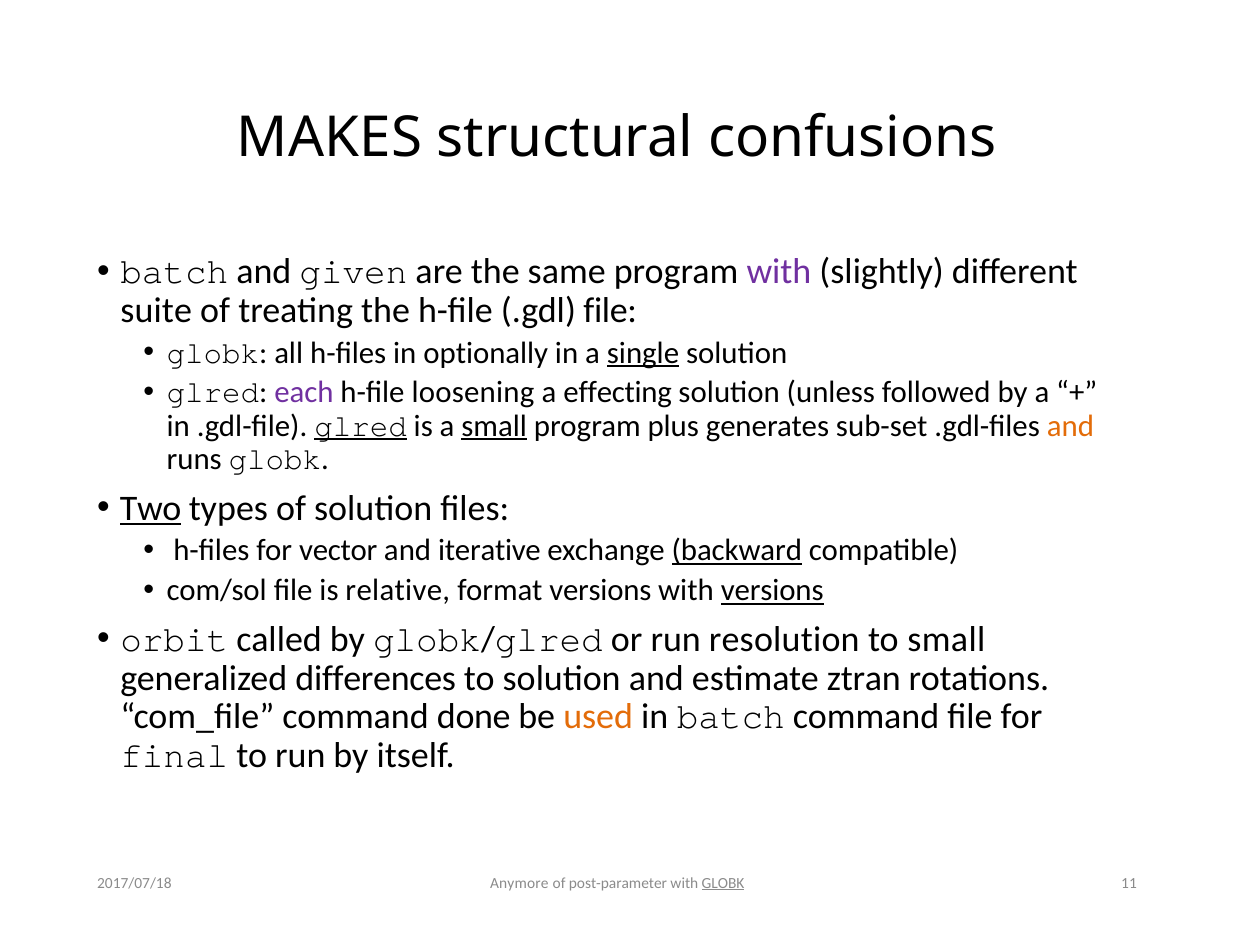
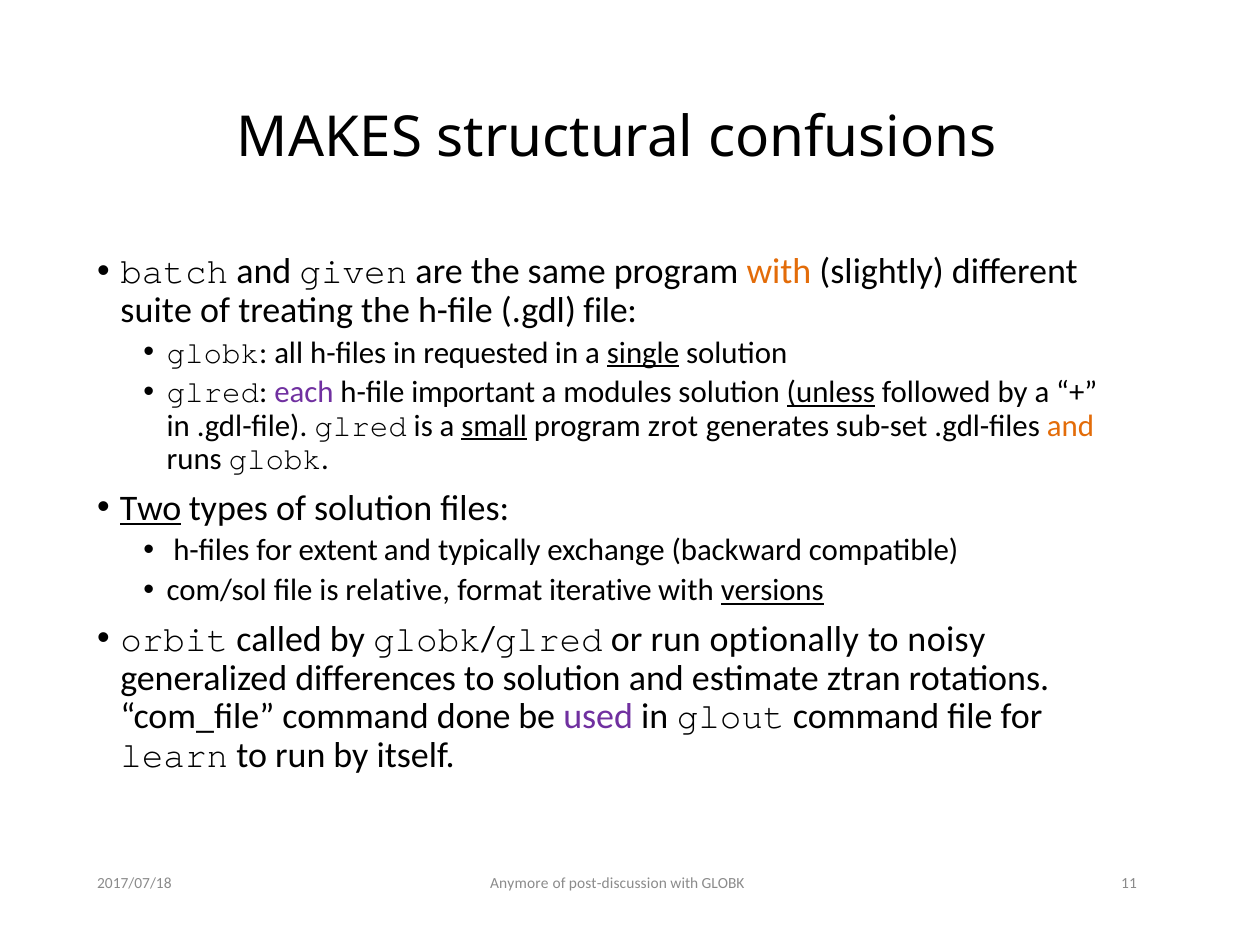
with at (779, 272) colour: purple -> orange
optionally: optionally -> requested
loosening: loosening -> important
effecting: effecting -> modules
unless underline: none -> present
glred at (361, 426) underline: present -> none
plus: plus -> zrot
vector: vector -> extent
iterative: iterative -> typically
backward underline: present -> none
format versions: versions -> iterative
resolution: resolution -> optionally
to small: small -> noisy
used colour: orange -> purple
in batch: batch -> glout
final: final -> learn
post-parameter: post-parameter -> post-discussion
GLOBK at (723, 883) underline: present -> none
